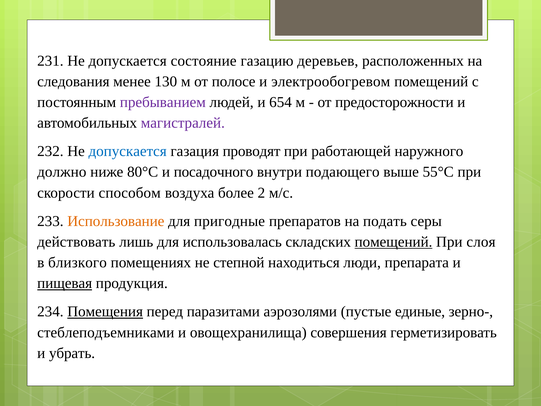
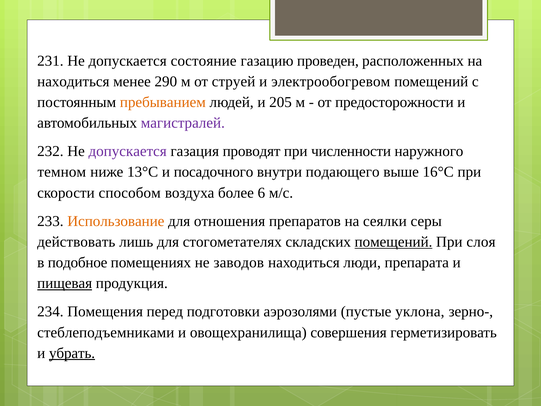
деревьев: деревьев -> проведен
следования at (73, 81): следования -> находиться
130: 130 -> 290
полосе: полосе -> струей
пребыванием colour: purple -> orange
654: 654 -> 205
допускается at (128, 151) colour: blue -> purple
работающей: работающей -> численности
должно: должно -> темном
80°С: 80°С -> 13°С
55°С: 55°С -> 16°С
2: 2 -> 6
пригодные: пригодные -> отношения
подать: подать -> сеялки
использовалась: использовалась -> стогометателях
близкого: близкого -> подобное
степной: степной -> заводов
Помещения underline: present -> none
паразитами: паразитами -> подготовки
единые: единые -> уклона
убрать underline: none -> present
